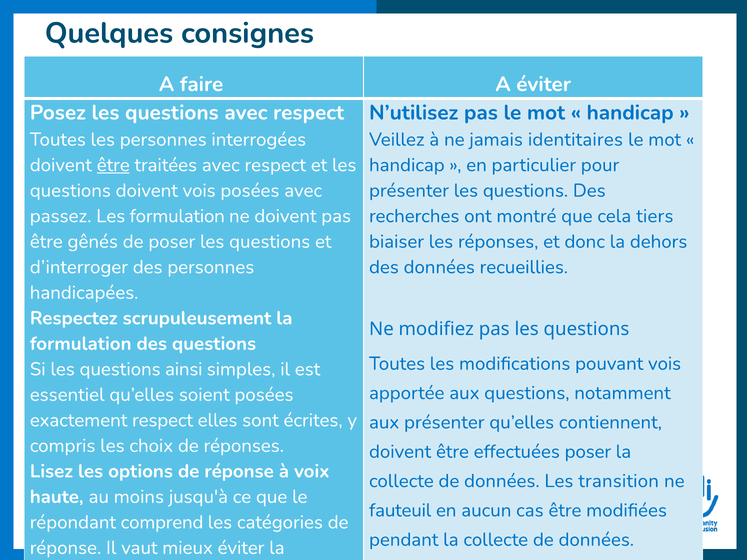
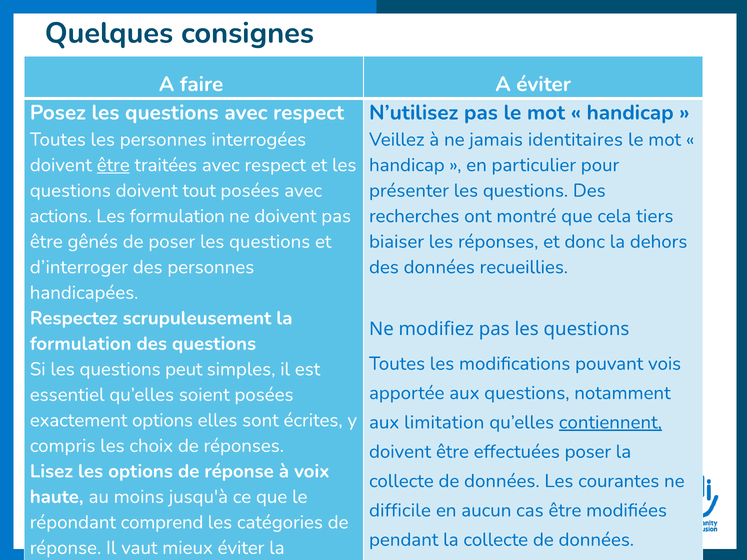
doivent vois: vois -> tout
passez: passez -> actions
ainsi: ainsi -> peut
exactement respect: respect -> options
aux présenter: présenter -> limitation
contiennent underline: none -> present
transition: transition -> courantes
fauteuil: fauteuil -> difficile
